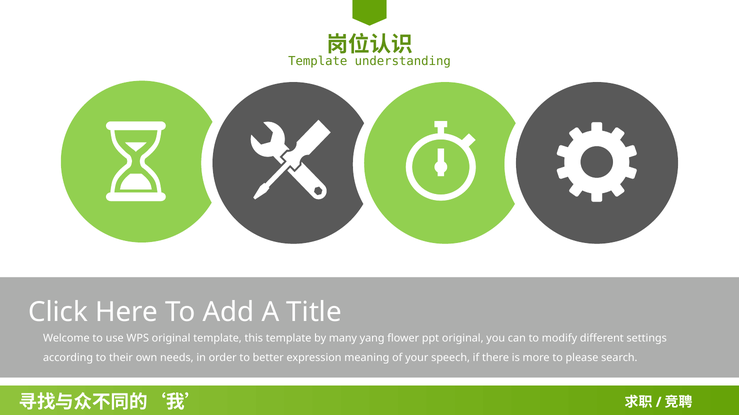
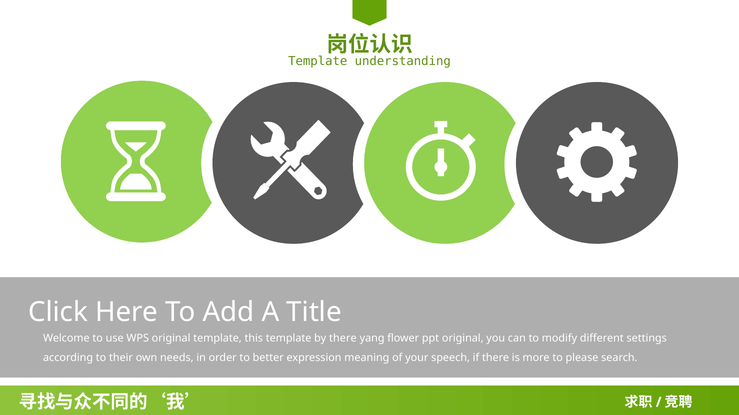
by many: many -> there
